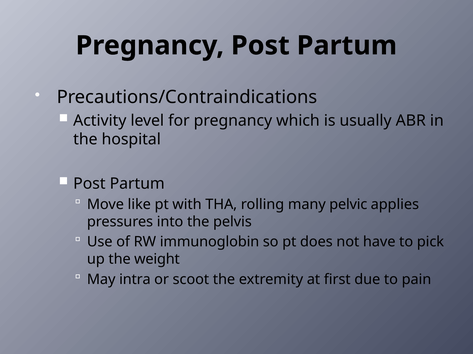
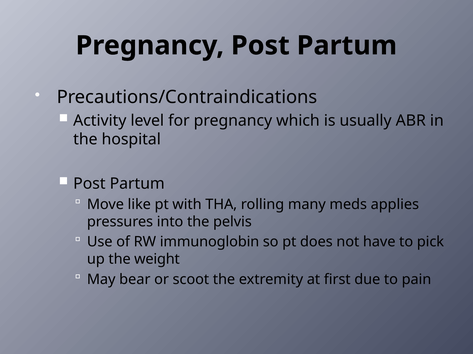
pelvic: pelvic -> meds
intra: intra -> bear
